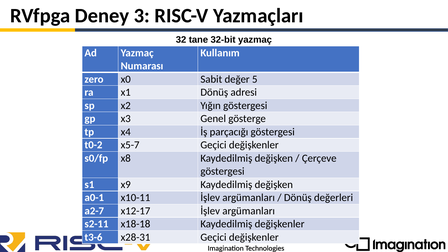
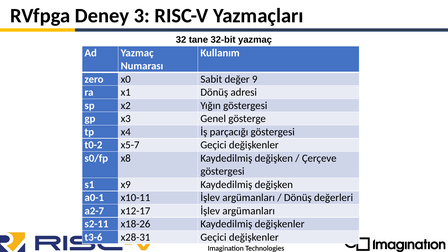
5: 5 -> 9
x18-18: x18-18 -> x18-26
